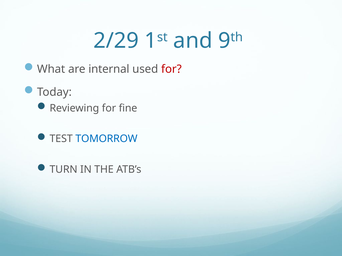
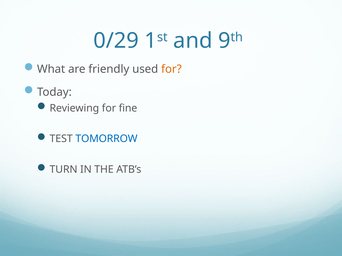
2/29: 2/29 -> 0/29
internal: internal -> friendly
for at (171, 69) colour: red -> orange
